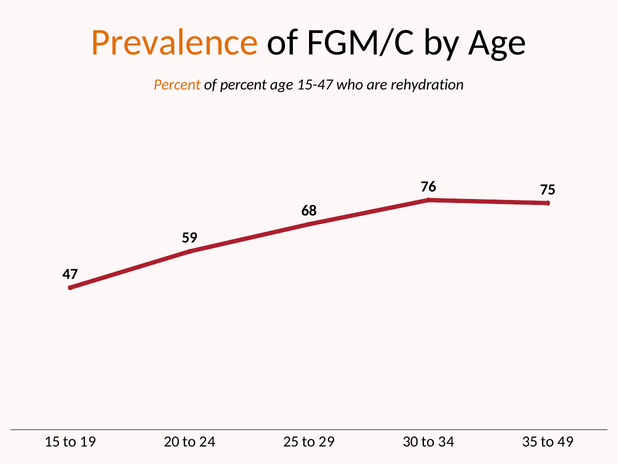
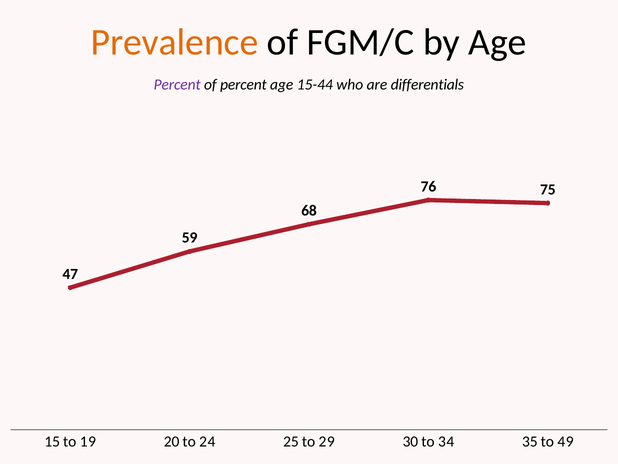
Percent at (177, 85) colour: orange -> purple
15-47: 15-47 -> 15-44
rehydration: rehydration -> differentials
